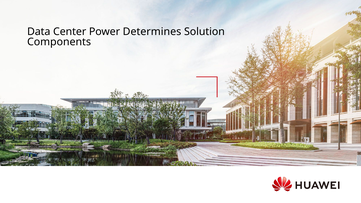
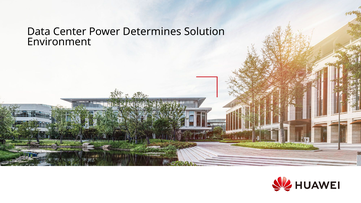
Components: Components -> Environment
